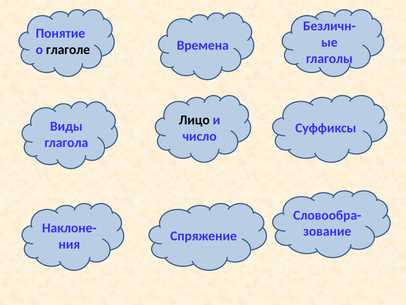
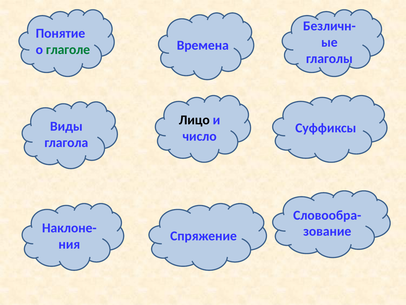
глаголе colour: black -> green
